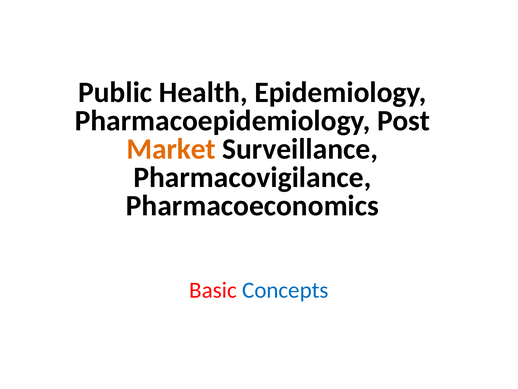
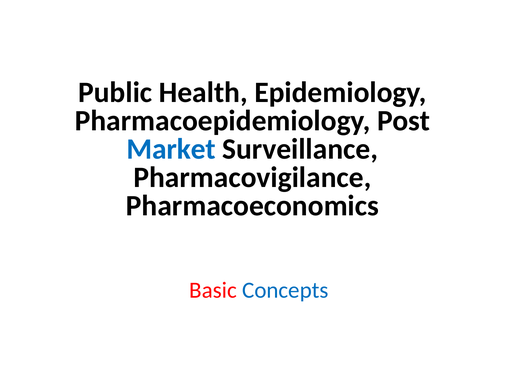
Market colour: orange -> blue
